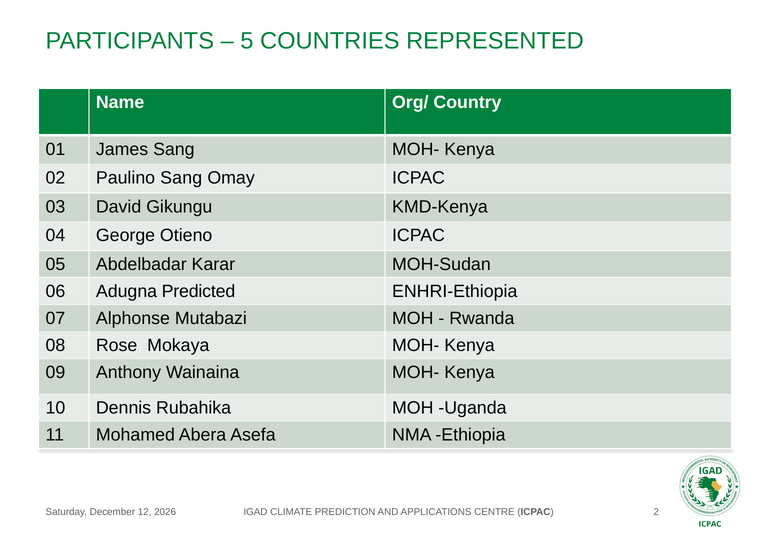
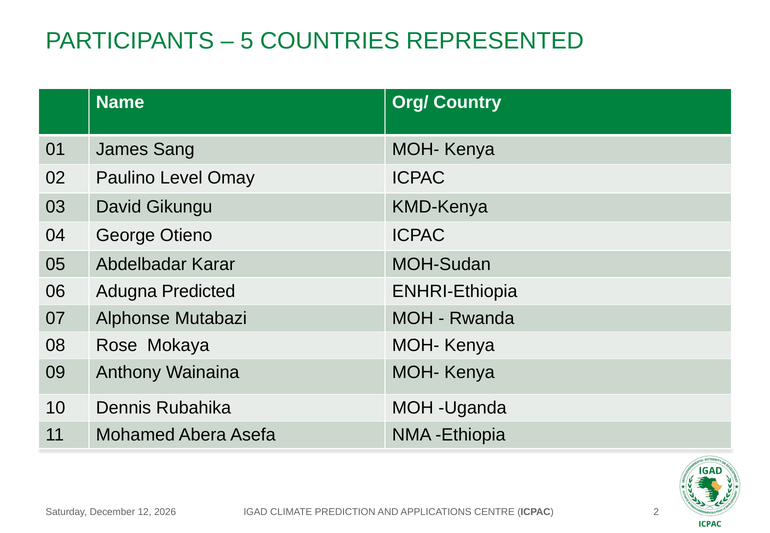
Paulino Sang: Sang -> Level
